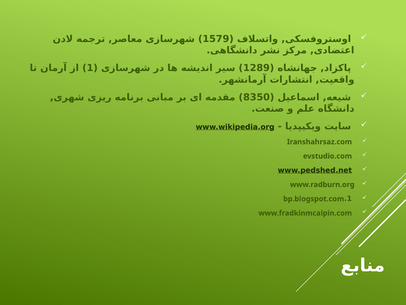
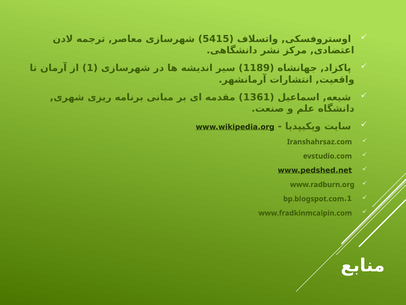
1579: 1579 -> 5415
1289: 1289 -> 1189
8350: 8350 -> 1361
